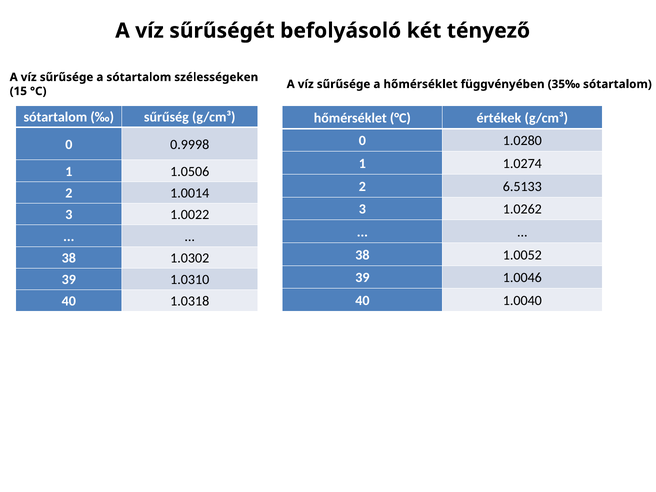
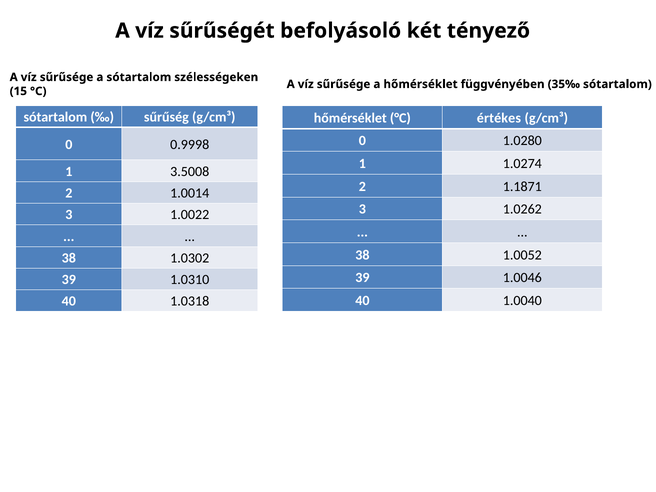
értékek: értékek -> értékes
1.0506: 1.0506 -> 3.5008
6.5133: 6.5133 -> 1.1871
